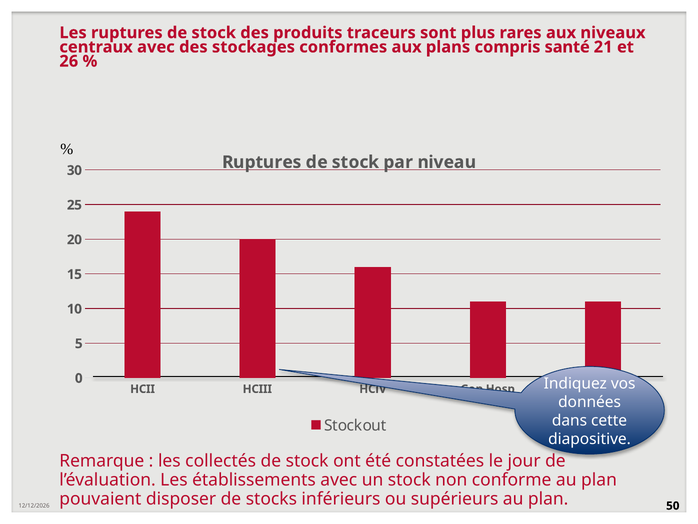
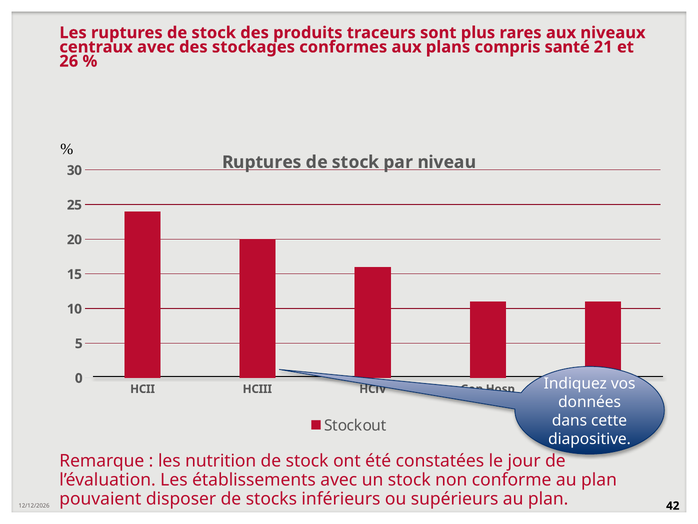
collectés: collectés -> nutrition
50: 50 -> 42
